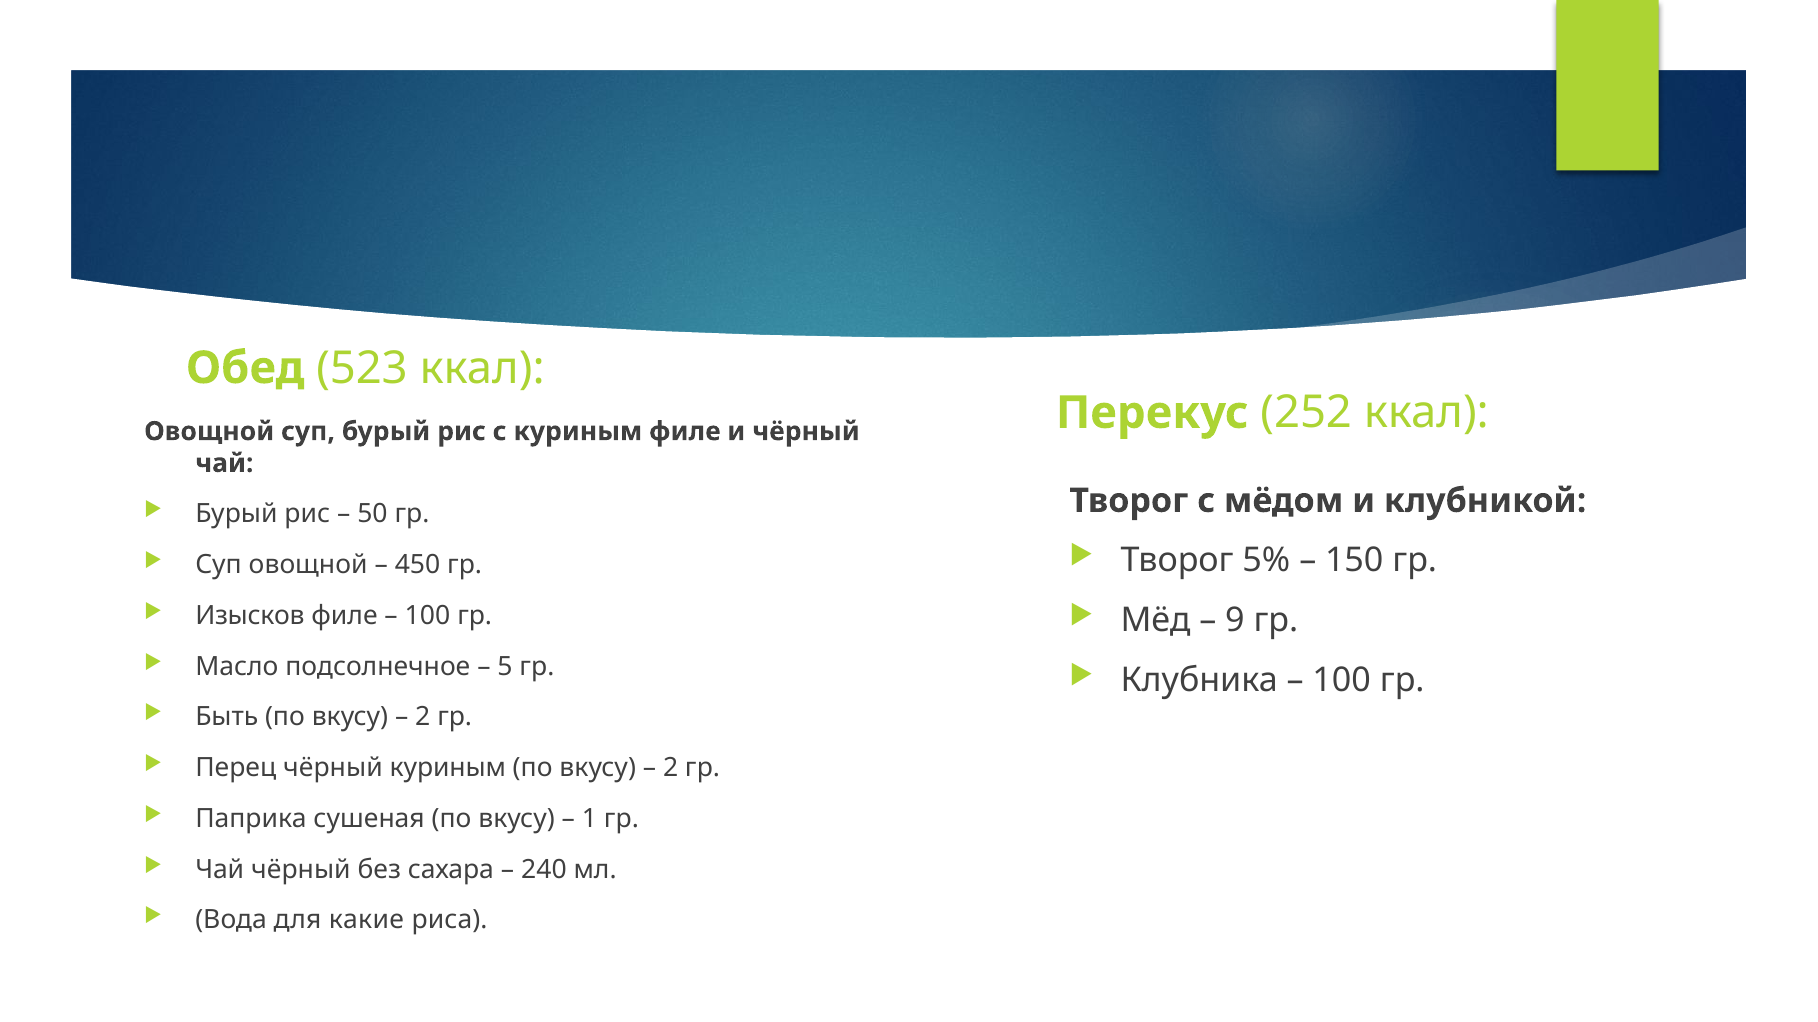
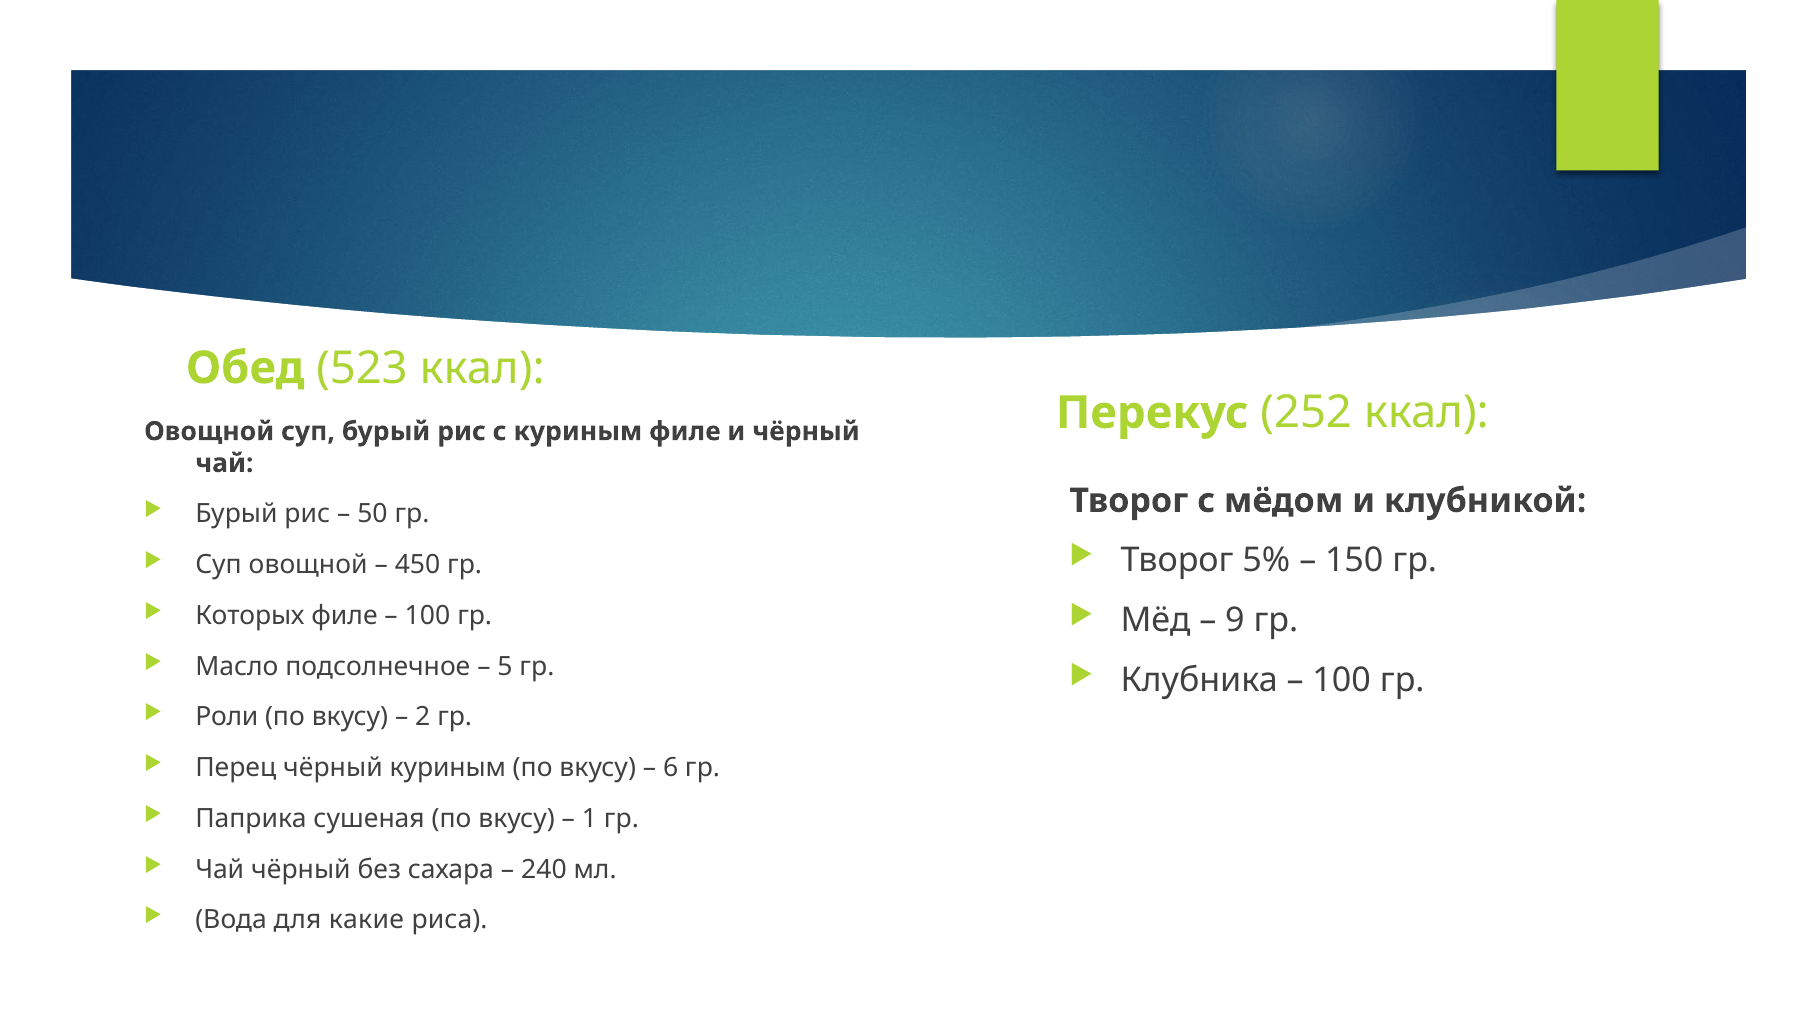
Изысков: Изысков -> Которых
Быть: Быть -> Роли
2 at (671, 768): 2 -> 6
